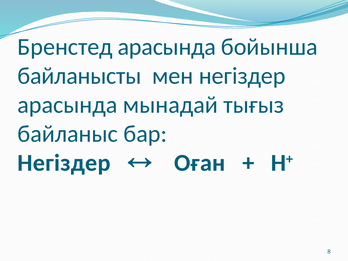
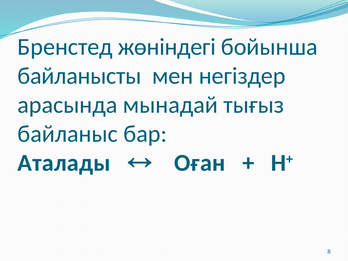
Бренстед арасында: арасында -> жөніндегі
Негіздер at (64, 163): Негіздер -> Аталады
